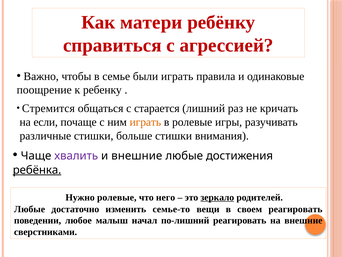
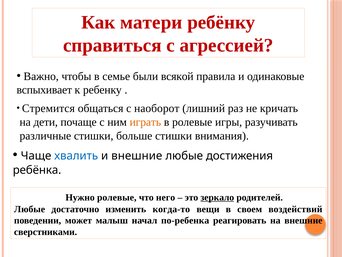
были играть: играть -> всякой
поощрение: поощрение -> вспыхивает
старается: старается -> наоборот
если: если -> дети
хвалить colour: purple -> blue
ребёнка underline: present -> none
семье-то: семье-то -> когда-то
своем реагировать: реагировать -> воздействий
любое: любое -> может
по-лишний: по-лишний -> по-ребенка
